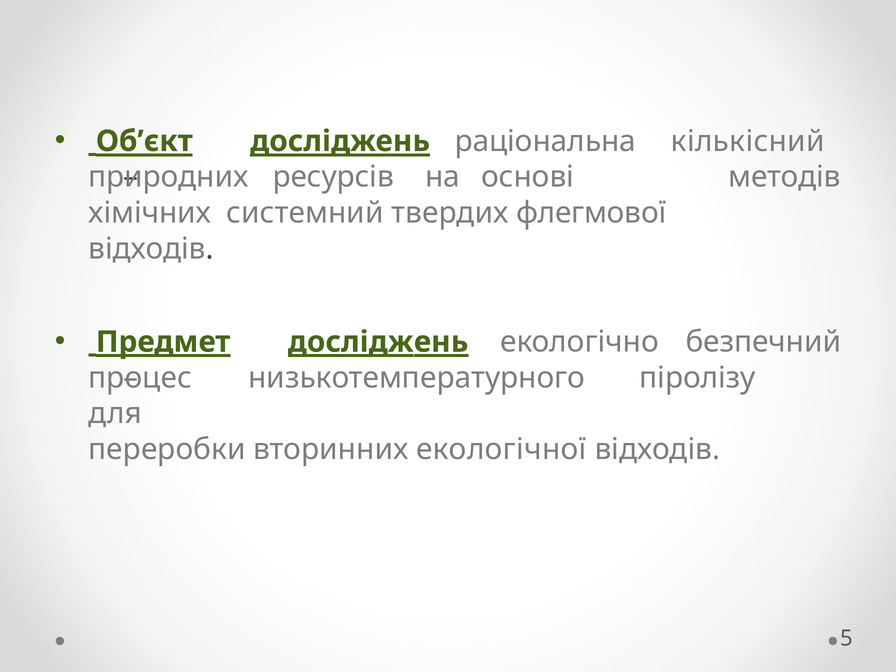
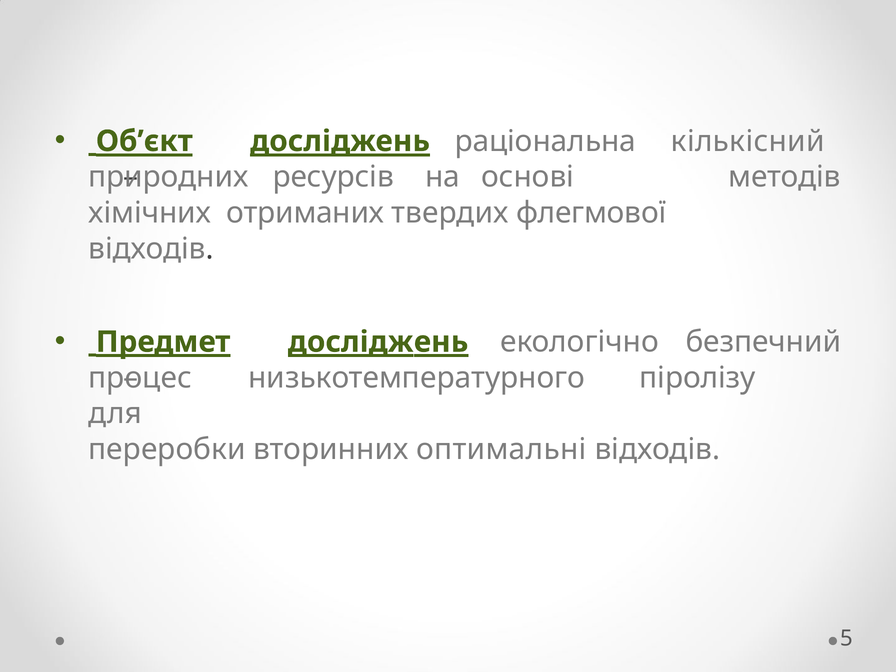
системний: системний -> отриманих
екологічної: екологічної -> оптимальні
